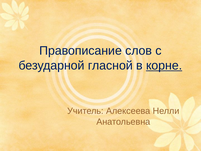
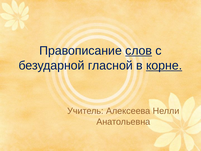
слов underline: none -> present
